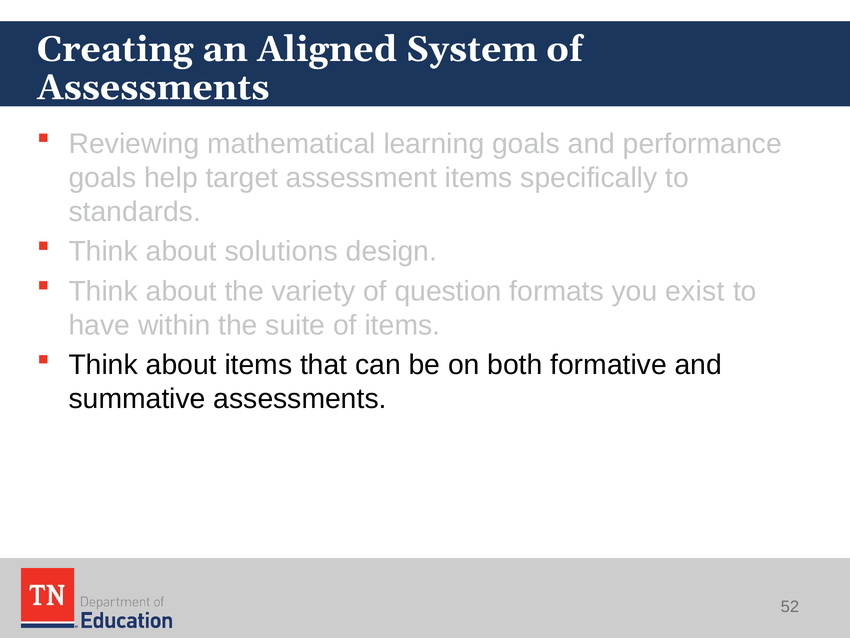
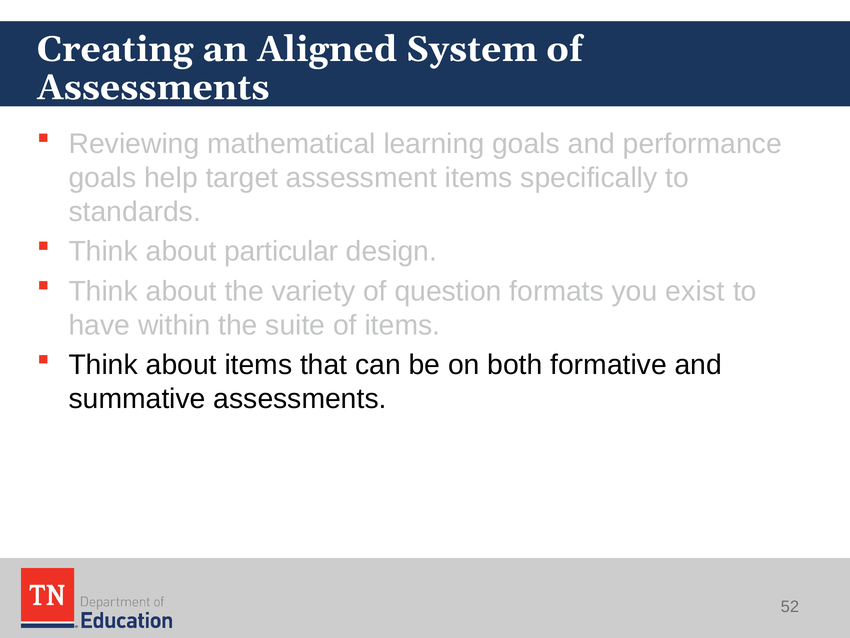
solutions: solutions -> particular
